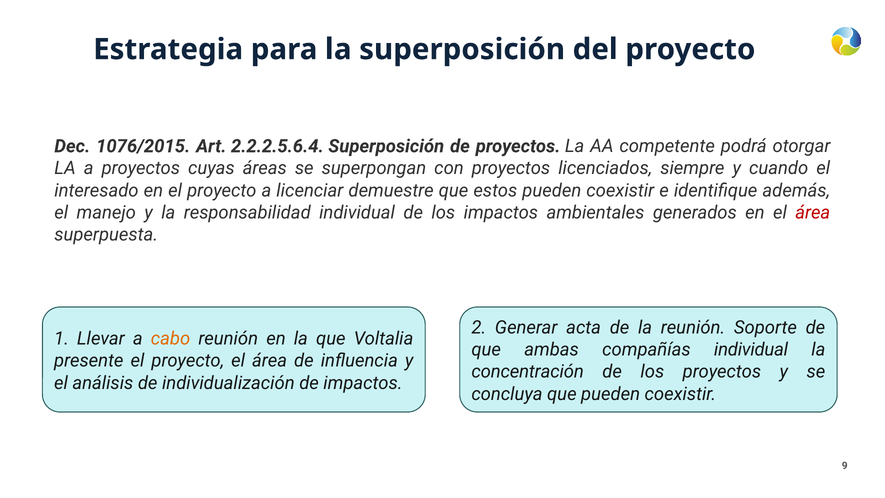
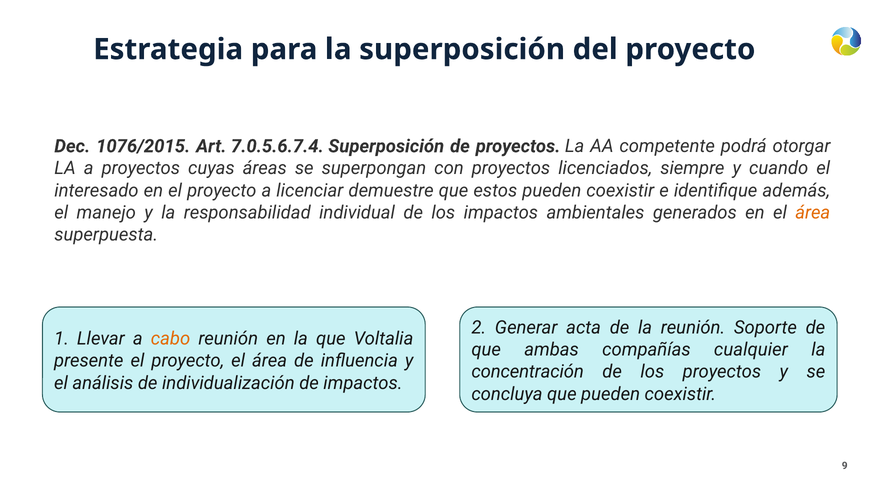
2.2.2.5.6.4: 2.2.2.5.6.4 -> 7.0.5.6.7.4
área at (813, 213) colour: red -> orange
compañías individual: individual -> cualquier
